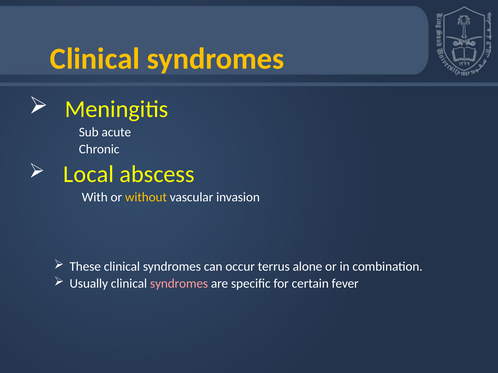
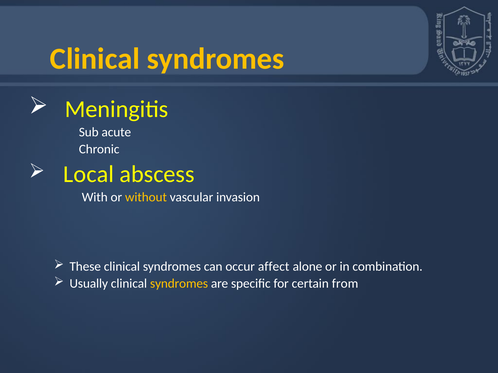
terrus: terrus -> affect
syndromes at (179, 284) colour: pink -> yellow
fever: fever -> from
